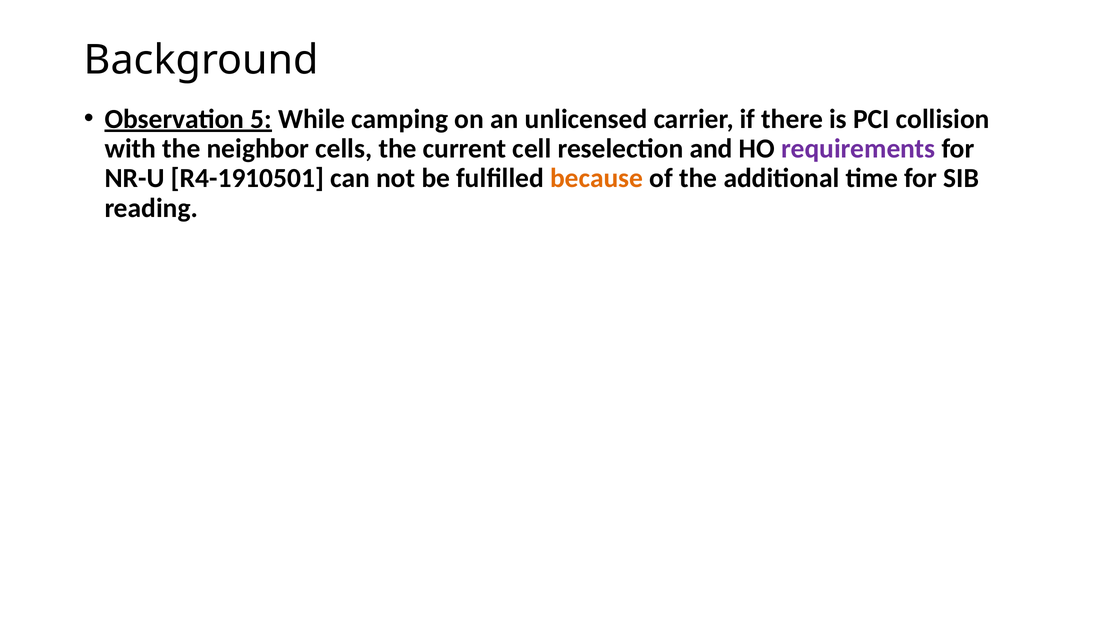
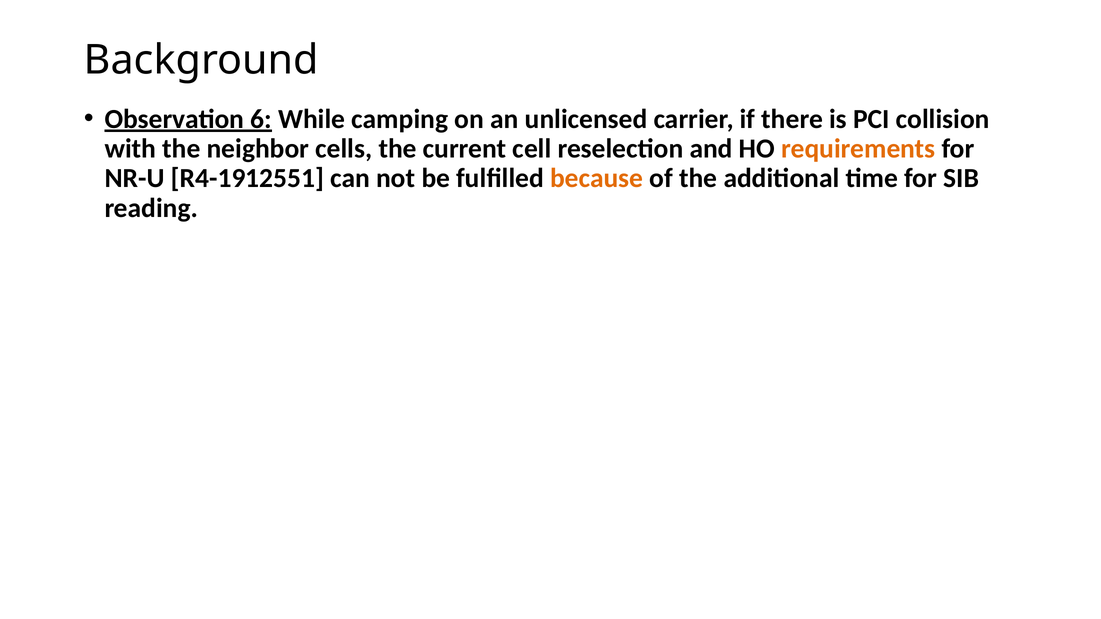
5: 5 -> 6
requirements colour: purple -> orange
R4-1910501: R4-1910501 -> R4-1912551
